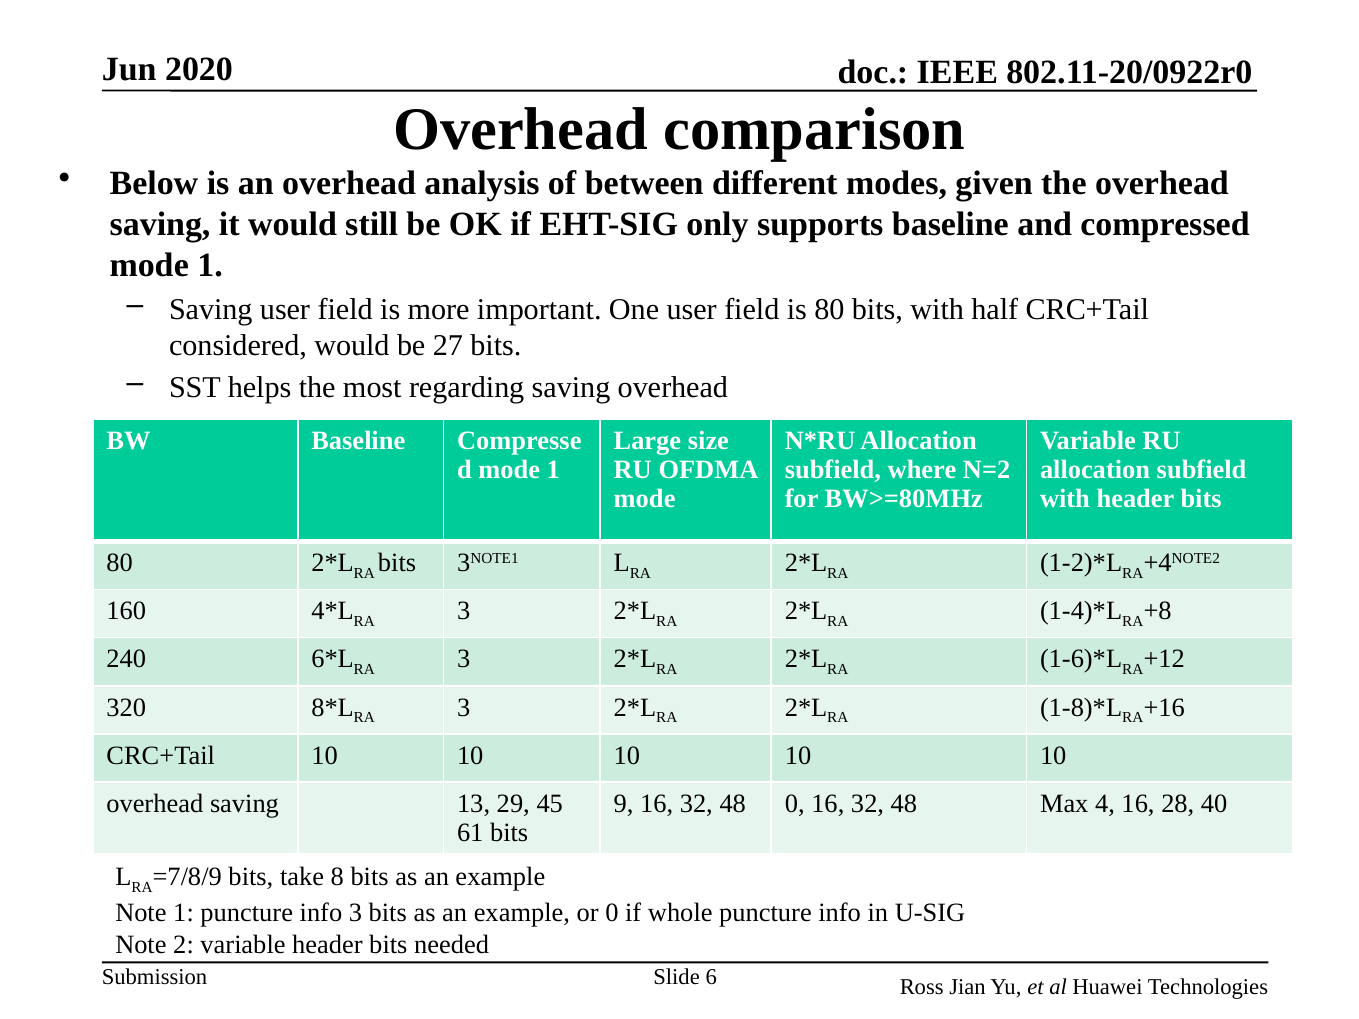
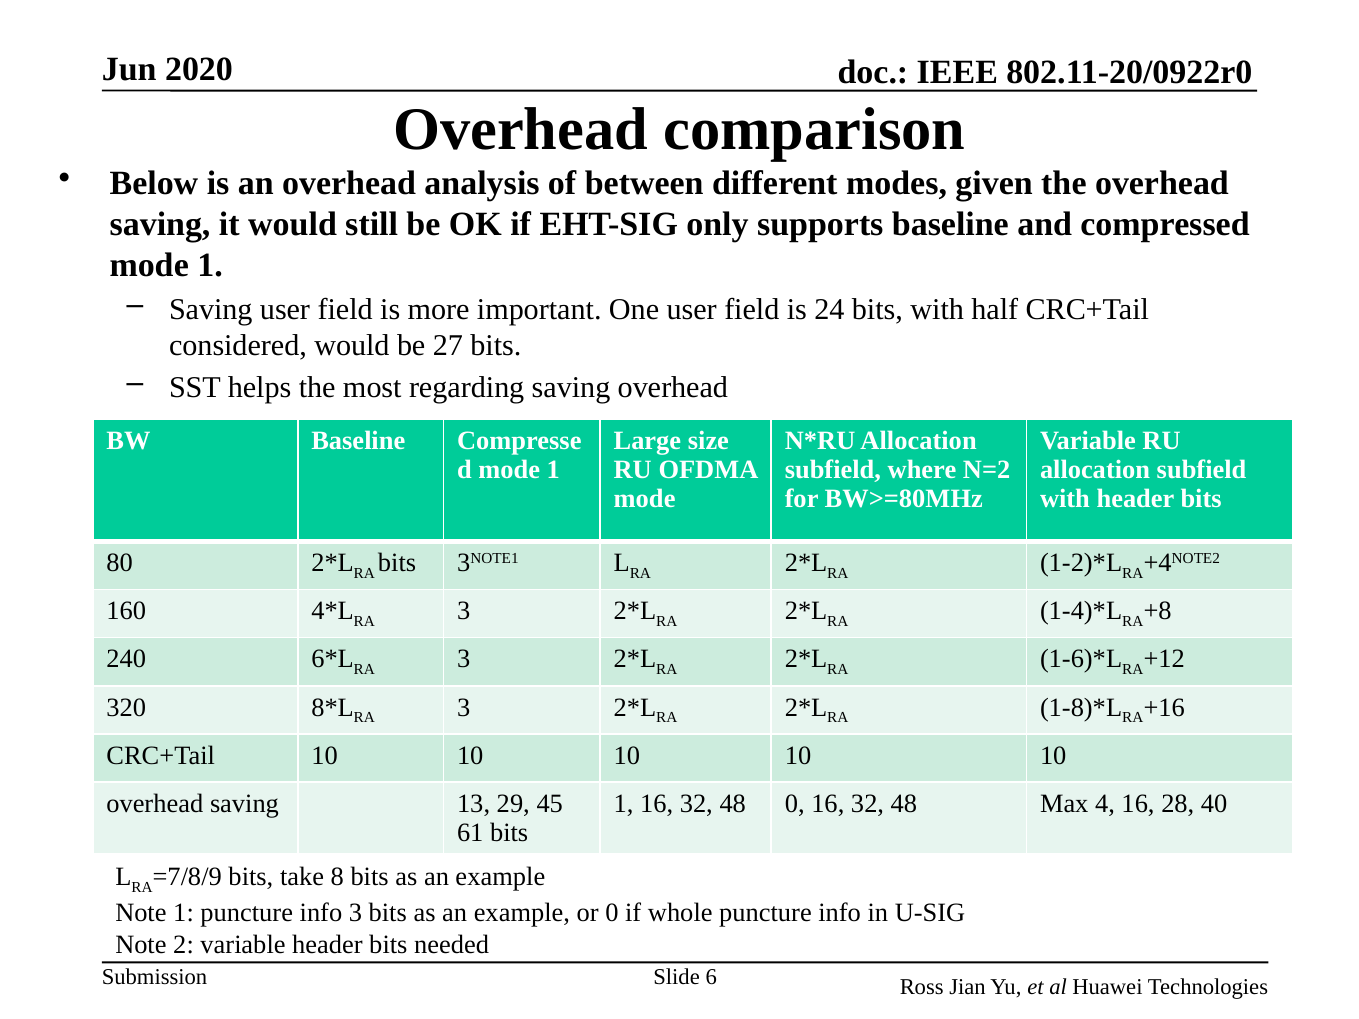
is 80: 80 -> 24
9 at (624, 804): 9 -> 1
